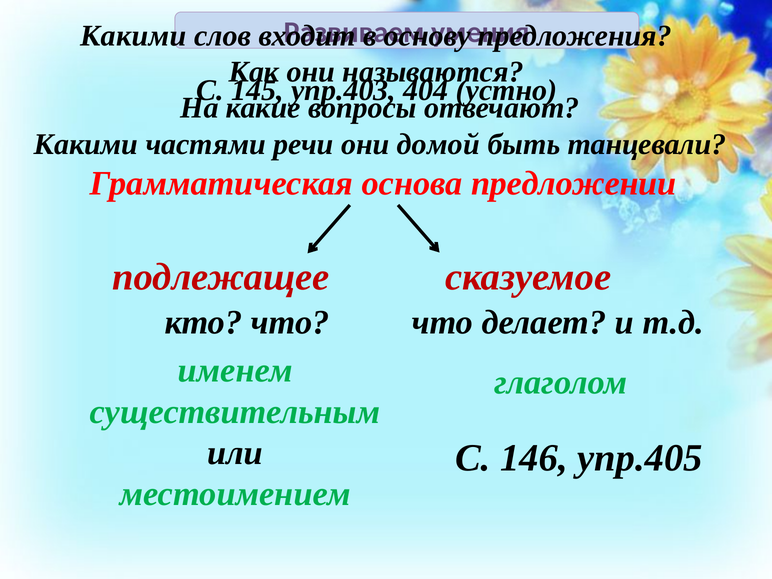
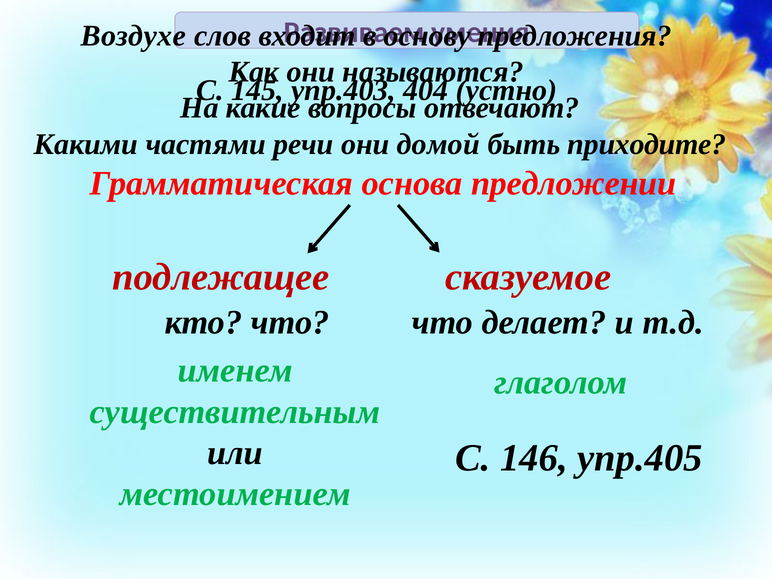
Какими at (133, 36): Какими -> Воздухе
танцевали: танцевали -> приходите
